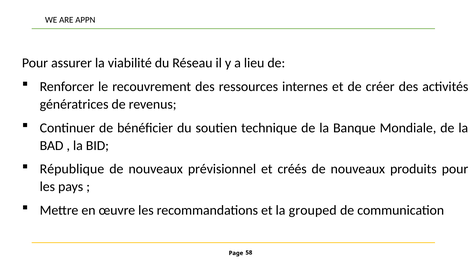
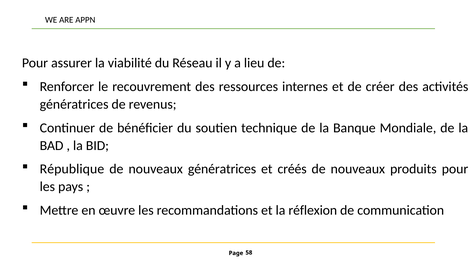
nouveaux prévisionnel: prévisionnel -> génératrices
grouped: grouped -> réflexion
